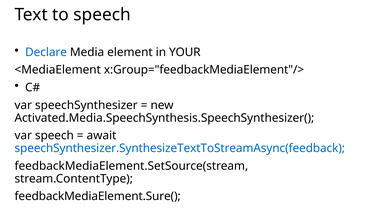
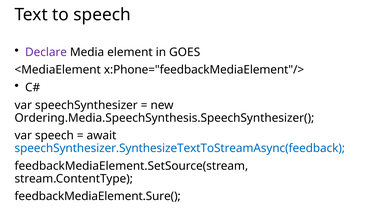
Declare colour: blue -> purple
YOUR: YOUR -> GOES
x:Group="feedbackMediaElement"/>: x:Group="feedbackMediaElement"/> -> x:Phone="feedbackMediaElement"/>
Activated.Media.SpeechSynthesis.SpeechSynthesizer(: Activated.Media.SpeechSynthesis.SpeechSynthesizer( -> Ordering.Media.SpeechSynthesis.SpeechSynthesizer(
